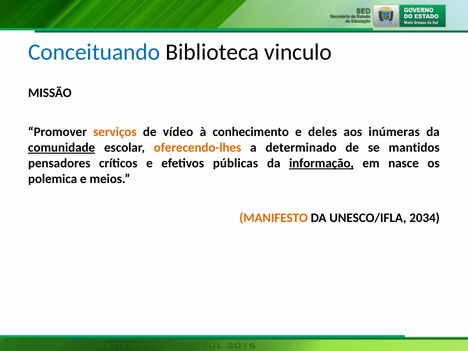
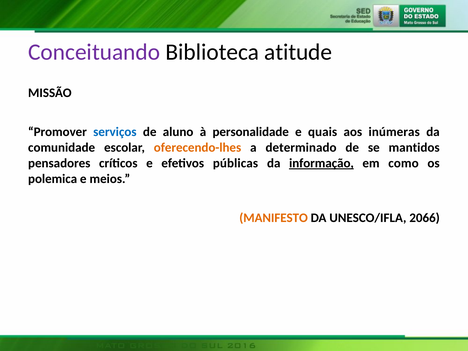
Conceituando colour: blue -> purple
vinculo: vinculo -> atitude
serviços colour: orange -> blue
vídeo: vídeo -> aluno
conhecimento: conhecimento -> personalidade
deles: deles -> quais
comunidade underline: present -> none
nasce: nasce -> como
2034: 2034 -> 2066
